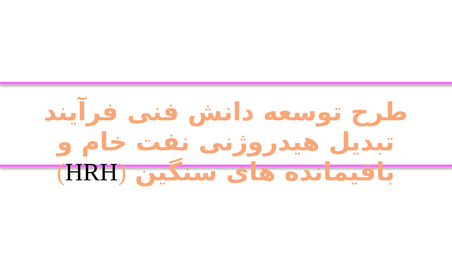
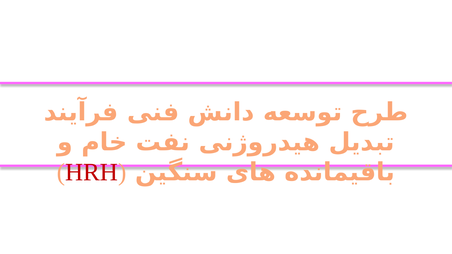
HRH colour: black -> red
